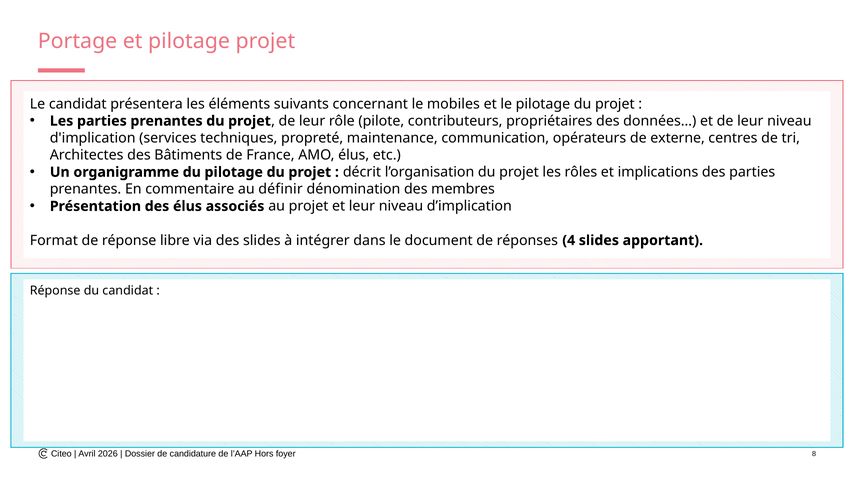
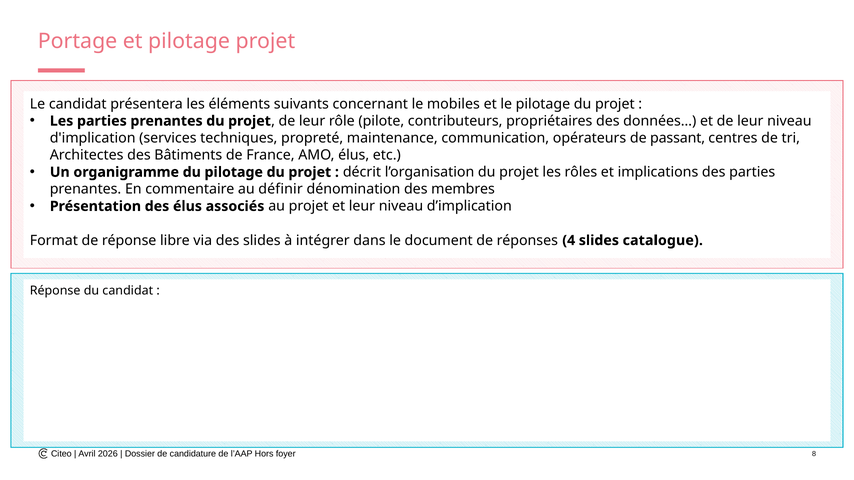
externe: externe -> passant
apportant: apportant -> catalogue
